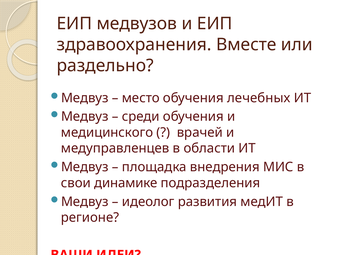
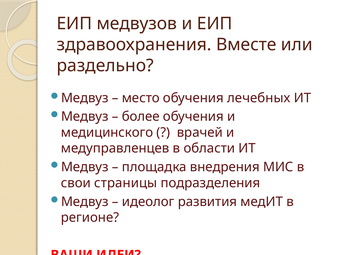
среди: среди -> более
динамике: динамике -> страницы
